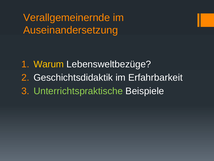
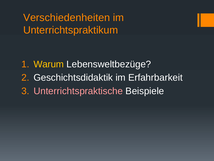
Verallgemeinernde: Verallgemeinernde -> Verschiedenheiten
Auseinandersetzung: Auseinandersetzung -> Unterrichtspraktikum
Unterrichtspraktische colour: light green -> pink
